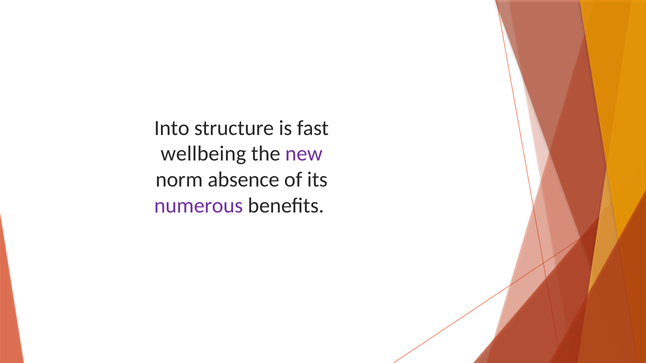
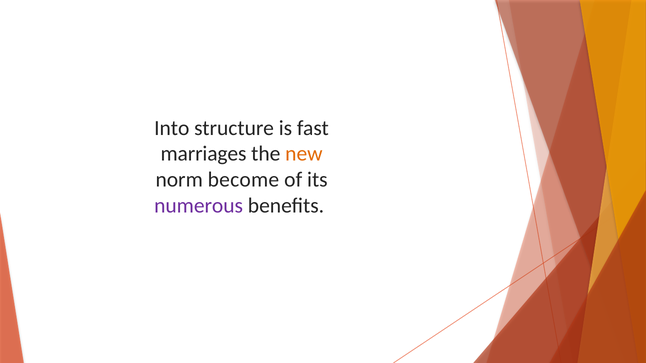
wellbeing: wellbeing -> marriages
new colour: purple -> orange
absence: absence -> become
